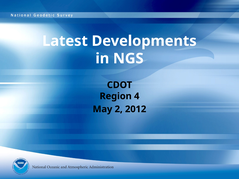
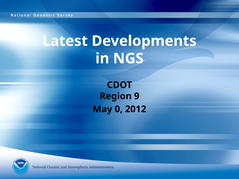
4: 4 -> 9
2: 2 -> 0
